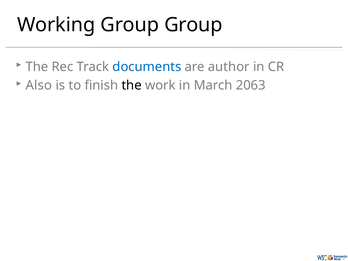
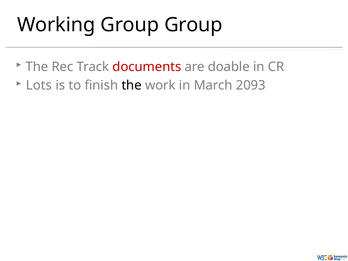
documents colour: blue -> red
author: author -> doable
Also: Also -> Lots
2063: 2063 -> 2093
